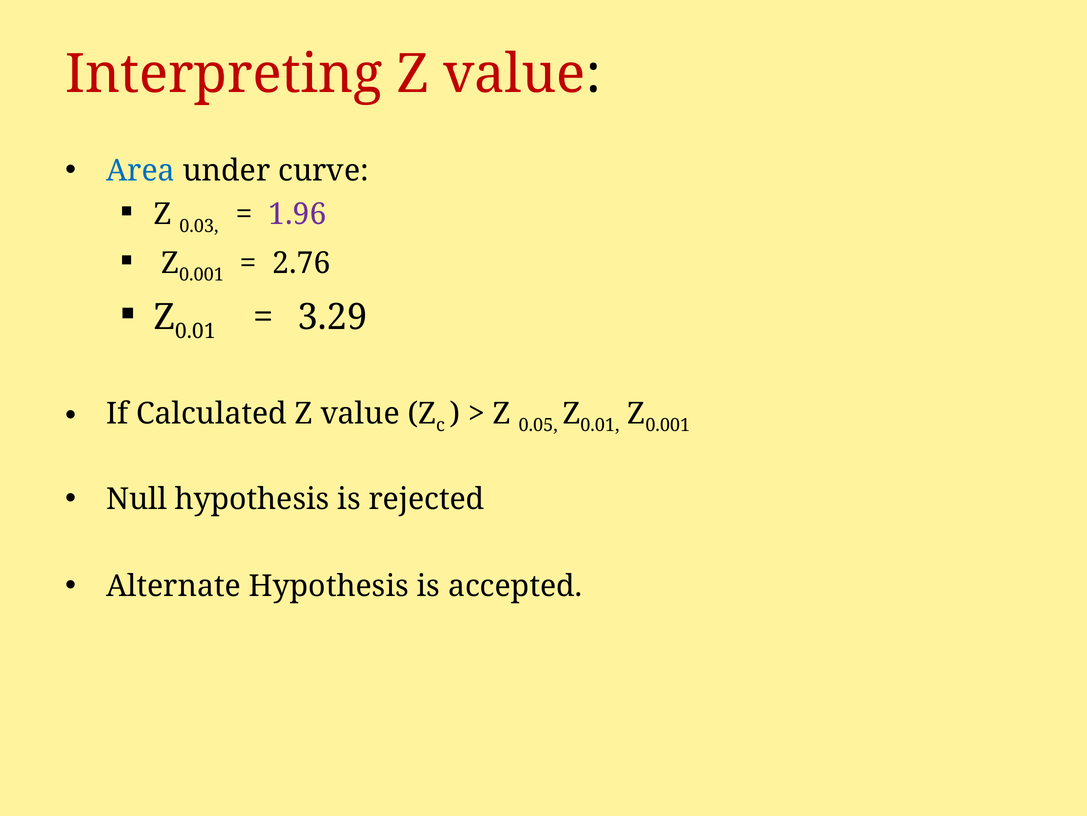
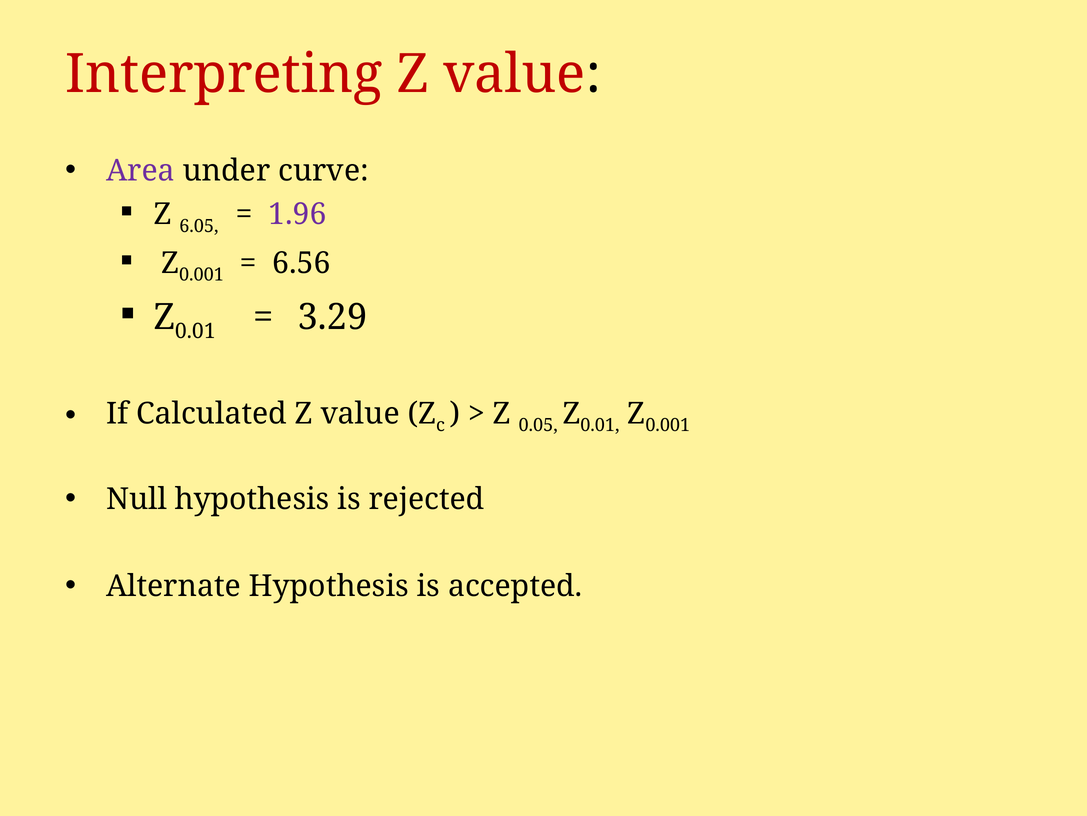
Area colour: blue -> purple
0.03: 0.03 -> 6.05
2.76: 2.76 -> 6.56
